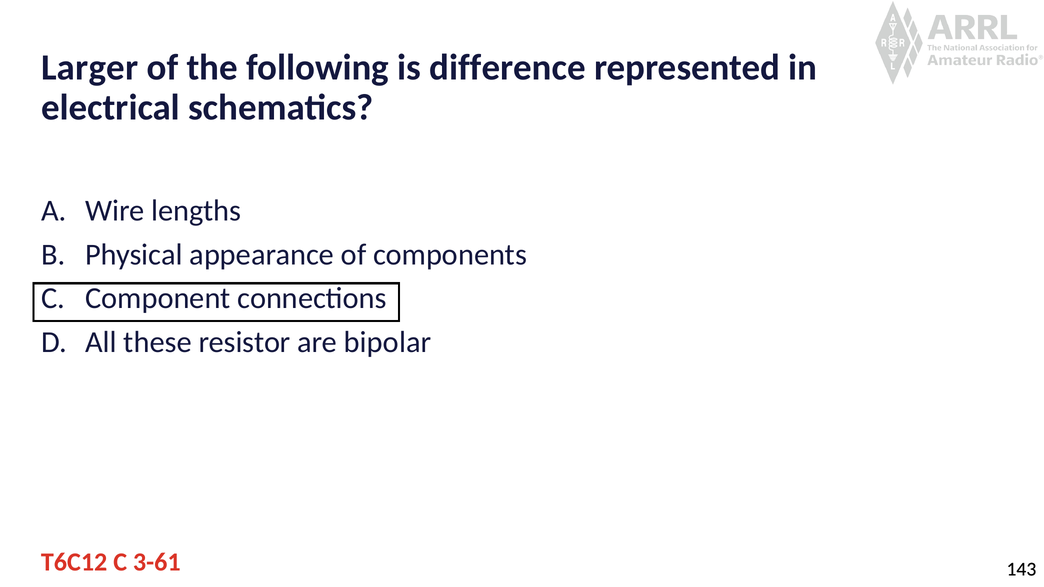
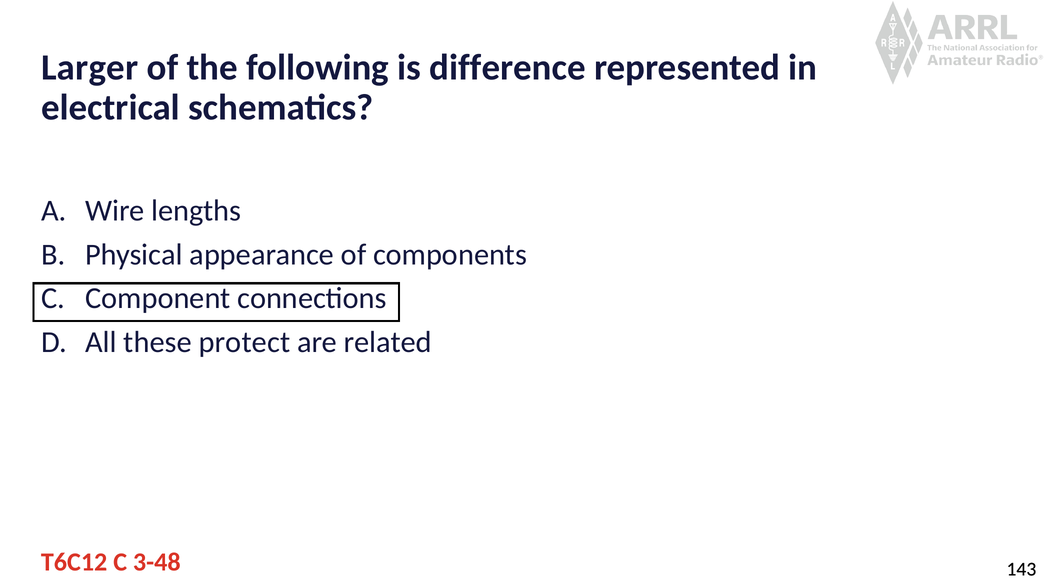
resistor: resistor -> protect
bipolar: bipolar -> related
3-61: 3-61 -> 3-48
